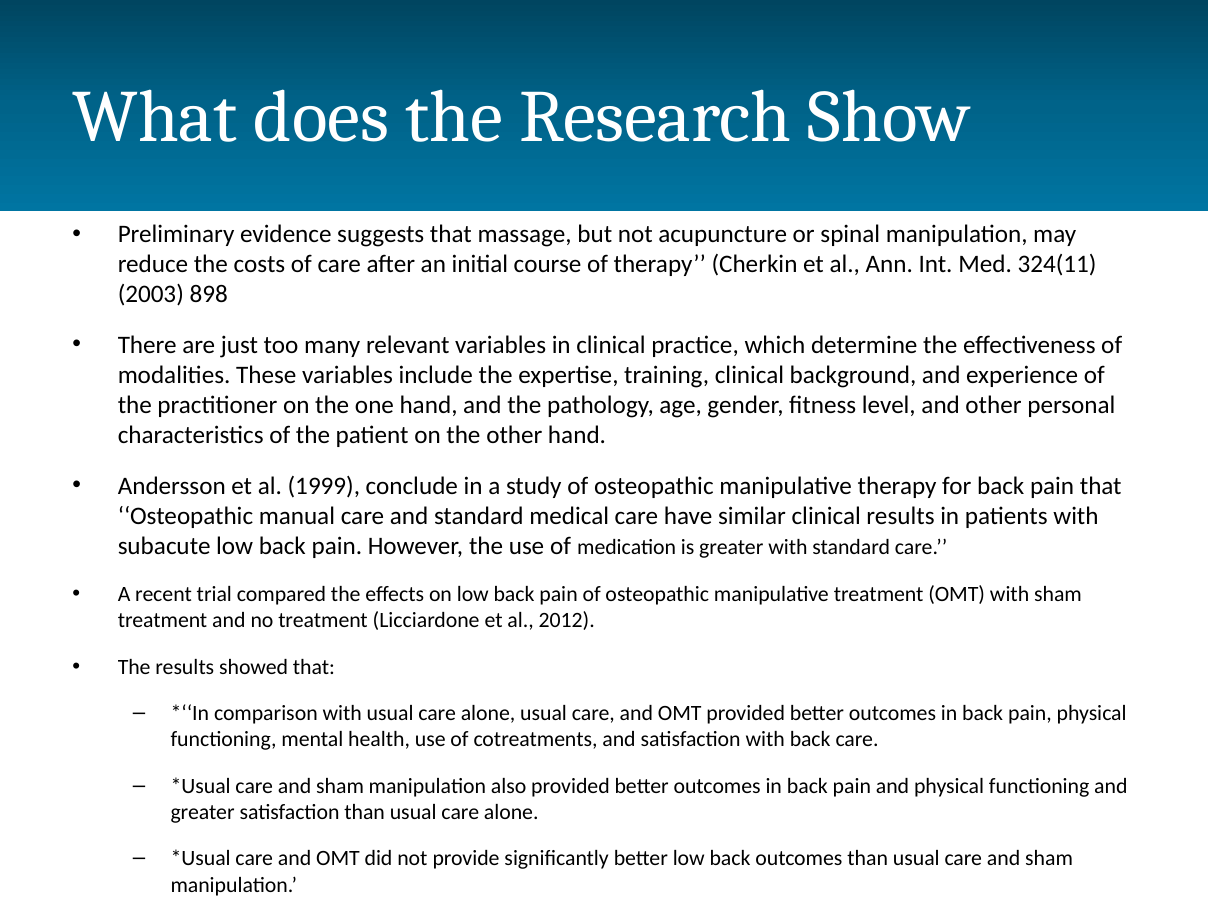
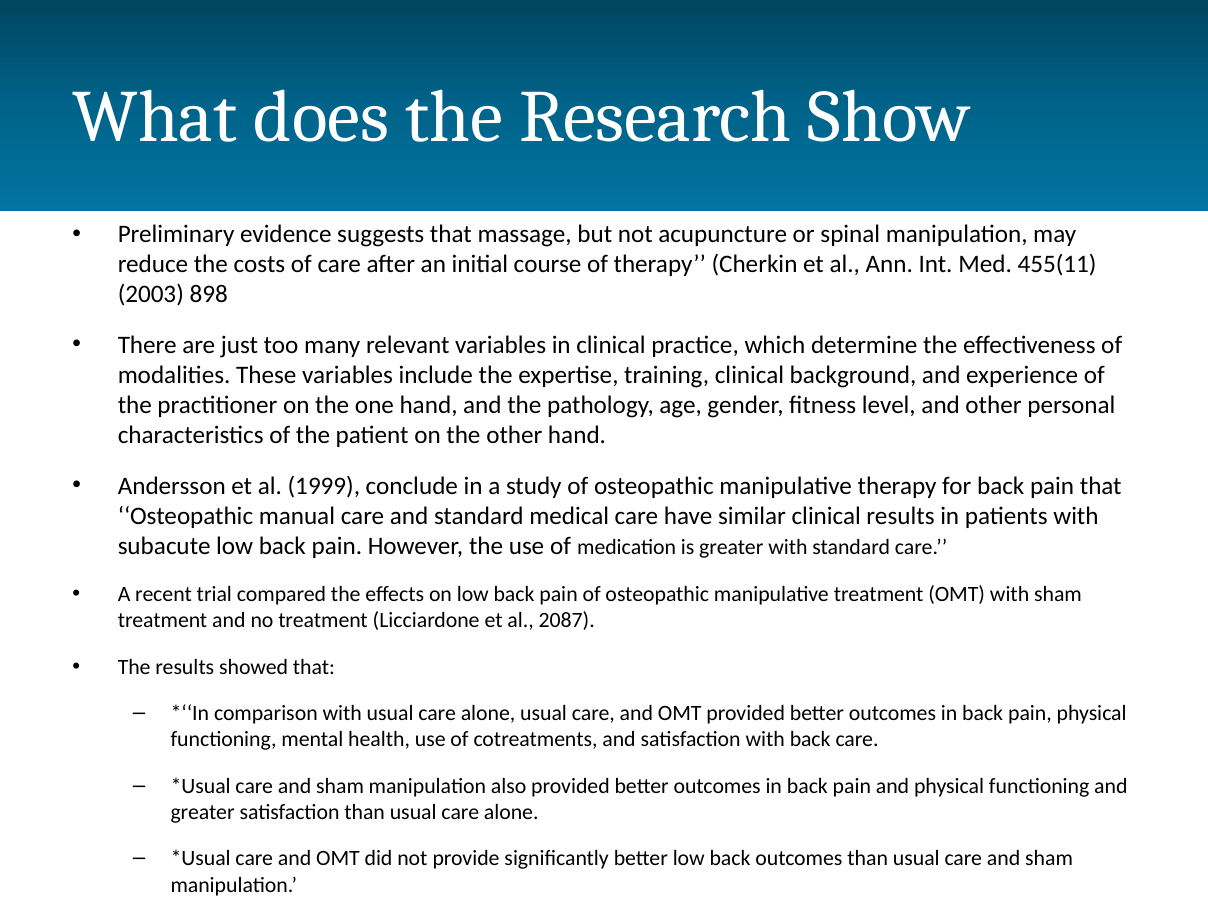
324(11: 324(11 -> 455(11
2012: 2012 -> 2087
